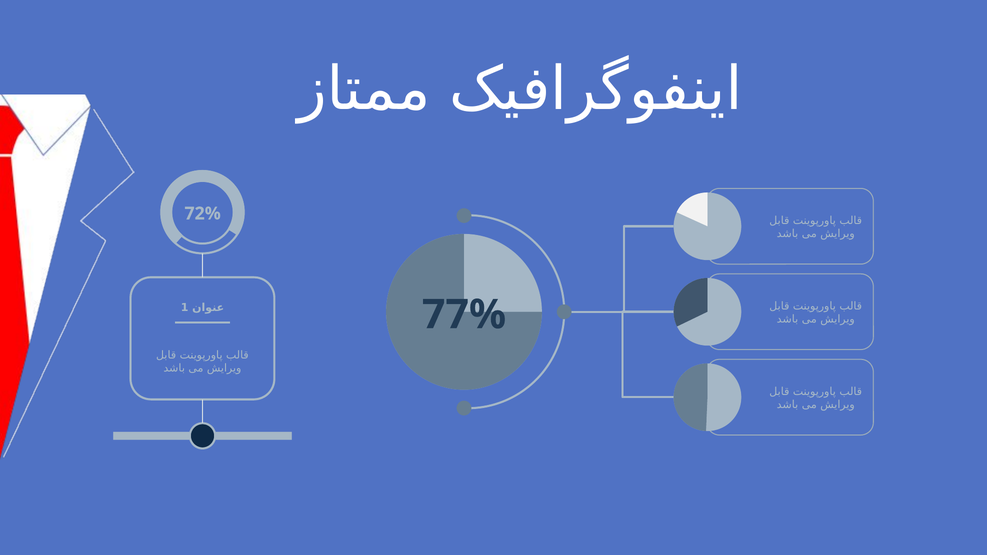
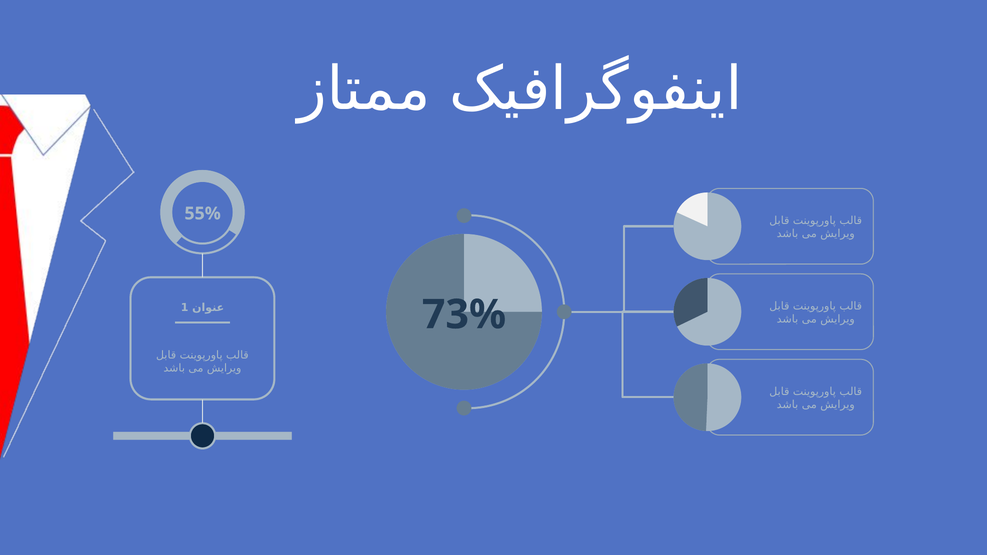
72%: 72% -> 55%
77%: 77% -> 73%
